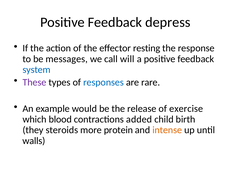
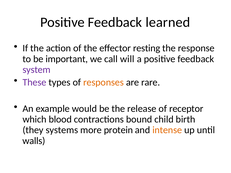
depress: depress -> learned
messages: messages -> important
system colour: blue -> purple
responses colour: blue -> orange
exercise: exercise -> receptor
added: added -> bound
steroids: steroids -> systems
